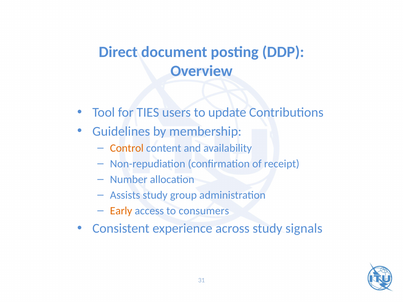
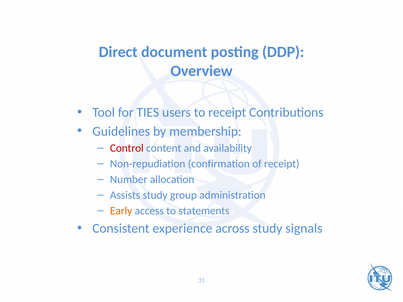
to update: update -> receipt
Control colour: orange -> red
consumers: consumers -> statements
